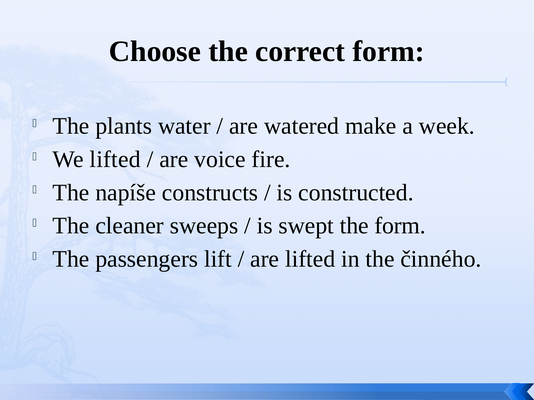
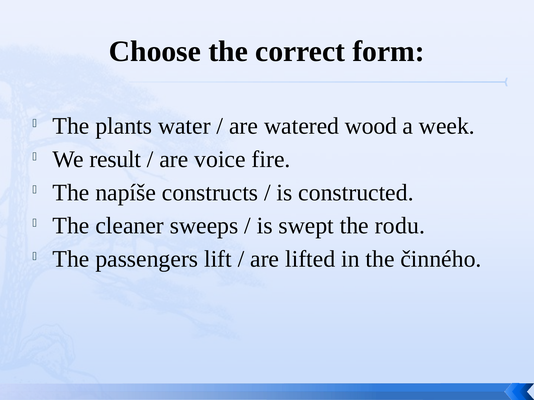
make: make -> wood
We lifted: lifted -> result
the form: form -> rodu
